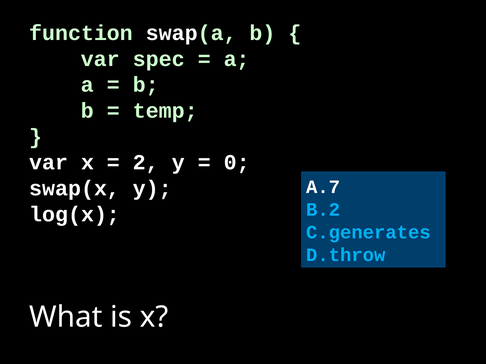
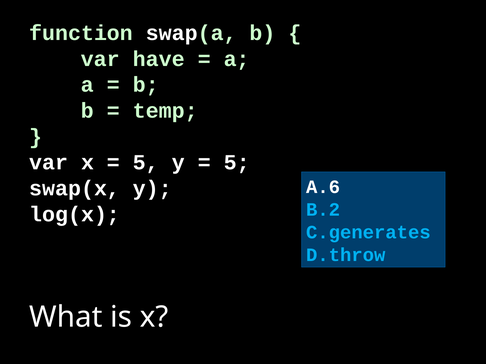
spec: spec -> have
2 at (146, 163): 2 -> 5
0 at (237, 163): 0 -> 5
A.7: A.7 -> A.6
